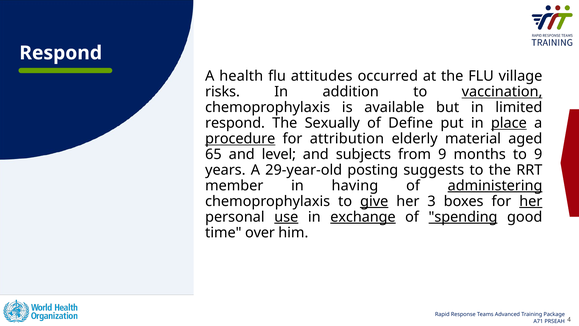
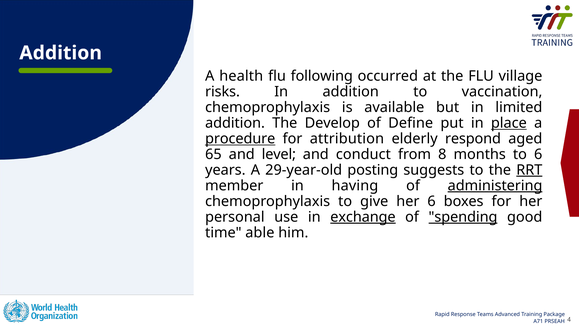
Respond at (61, 53): Respond -> Addition
attitudes: attitudes -> following
vaccination underline: present -> none
respond at (235, 123): respond -> addition
Sexually: Sexually -> Develop
material: material -> respond
subjects: subjects -> conduct
from 9: 9 -> 8
to 9: 9 -> 6
RRT underline: none -> present
give underline: present -> none
her 3: 3 -> 6
her at (531, 201) underline: present -> none
use underline: present -> none
over: over -> able
